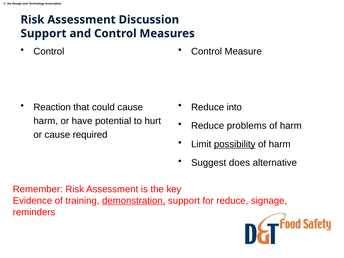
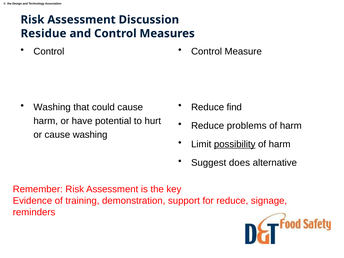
Support at (44, 33): Support -> Residue
into: into -> find
Reaction at (52, 107): Reaction -> Washing
cause required: required -> washing
demonstration underline: present -> none
